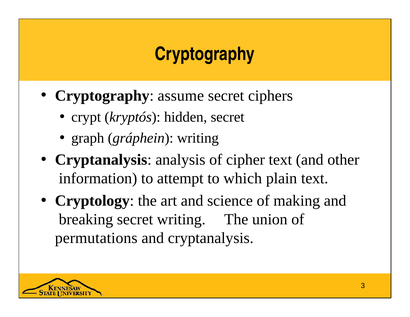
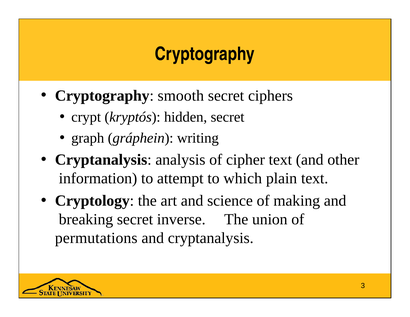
assume: assume -> smooth
secret writing: writing -> inverse
